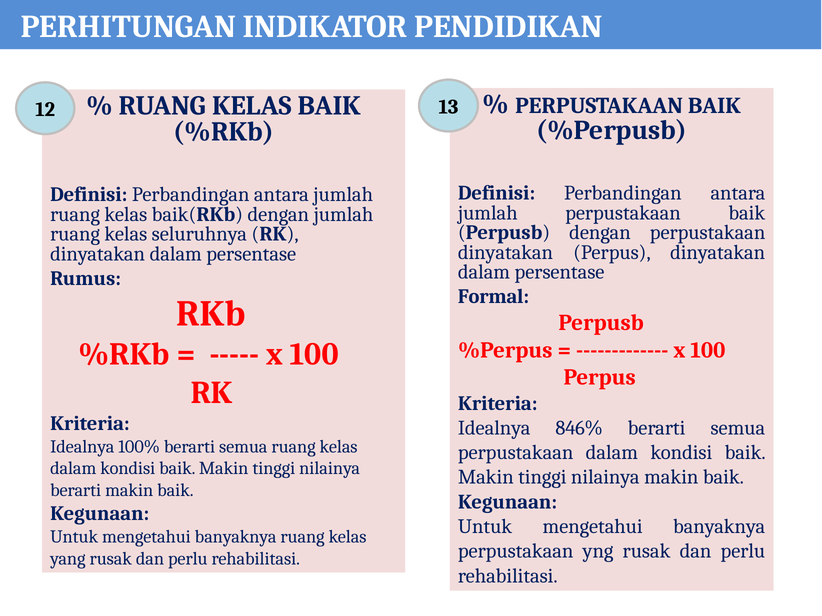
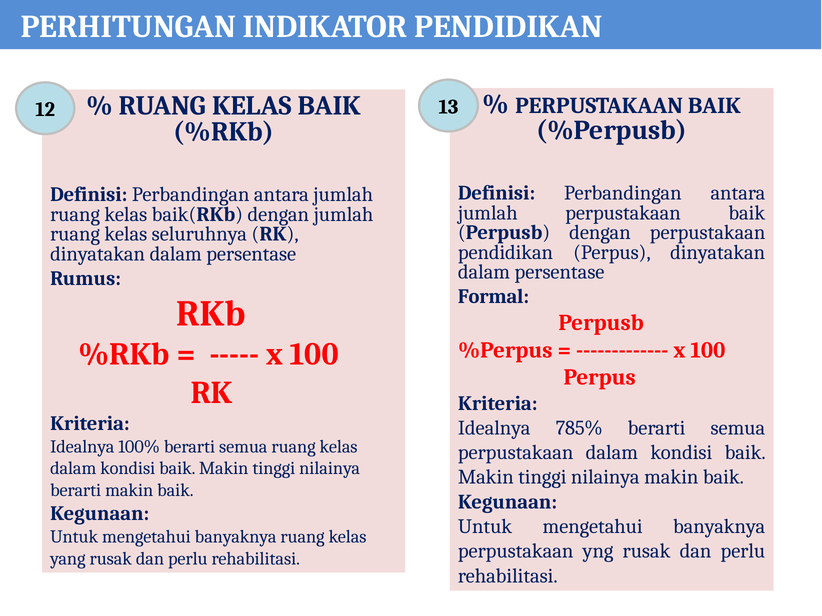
dinyatakan at (505, 252): dinyatakan -> pendidikan
846%: 846% -> 785%
